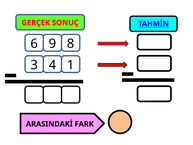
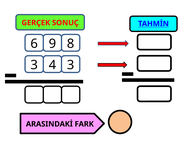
4 1: 1 -> 3
